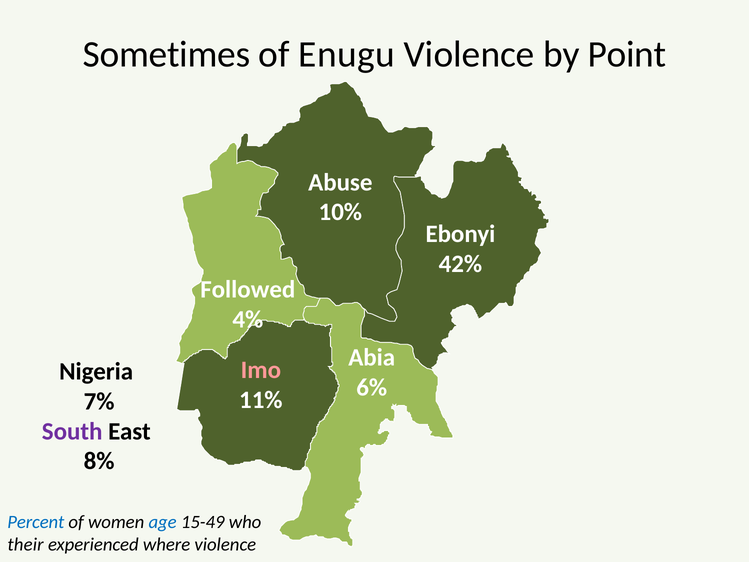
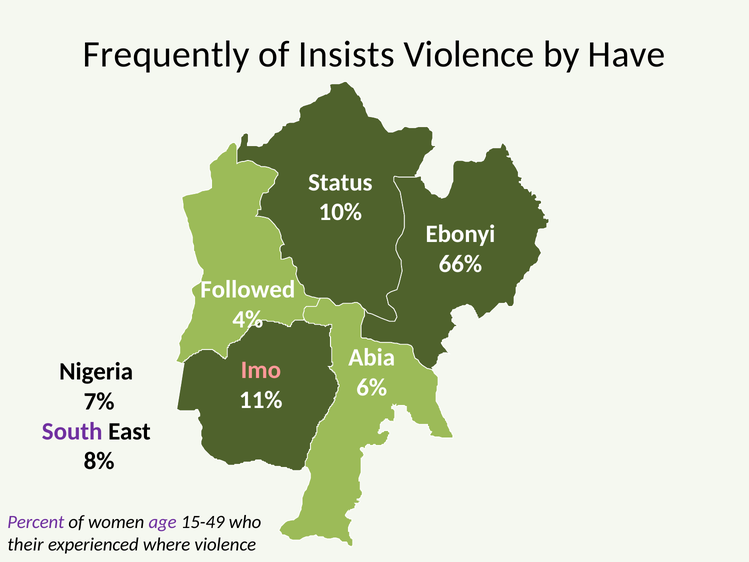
Sometimes: Sometimes -> Frequently
Enugu: Enugu -> Insists
Point: Point -> Have
Abuse: Abuse -> Status
42%: 42% -> 66%
Percent colour: blue -> purple
age colour: blue -> purple
